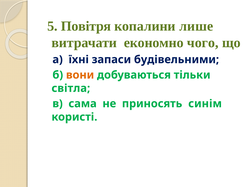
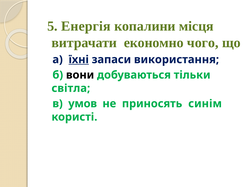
Повітря: Повітря -> Енергія
лише: лише -> місця
їхні underline: none -> present
будівельними: будівельними -> використання
вони colour: orange -> black
сама: сама -> умов
